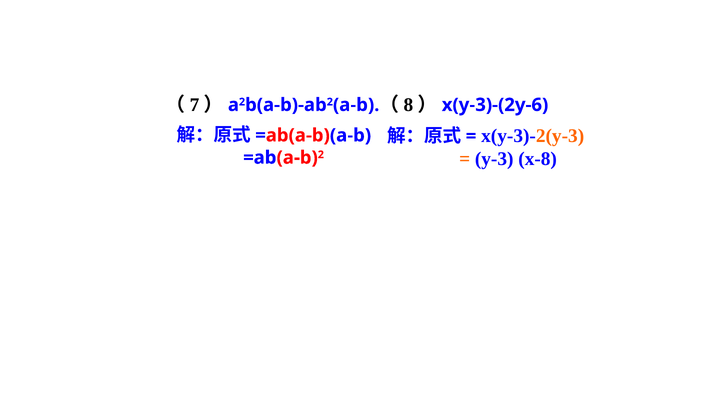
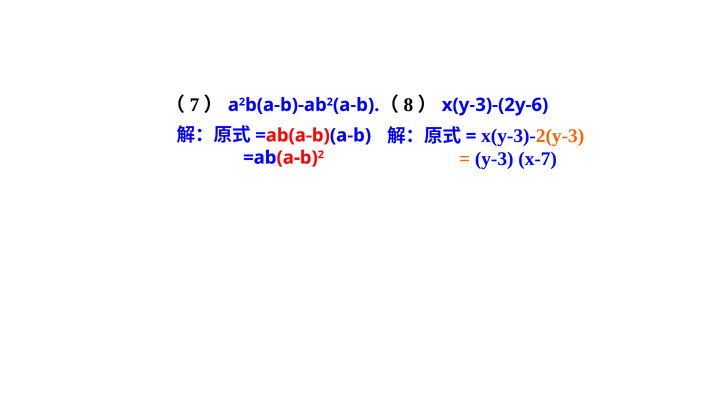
x-8: x-8 -> x-7
